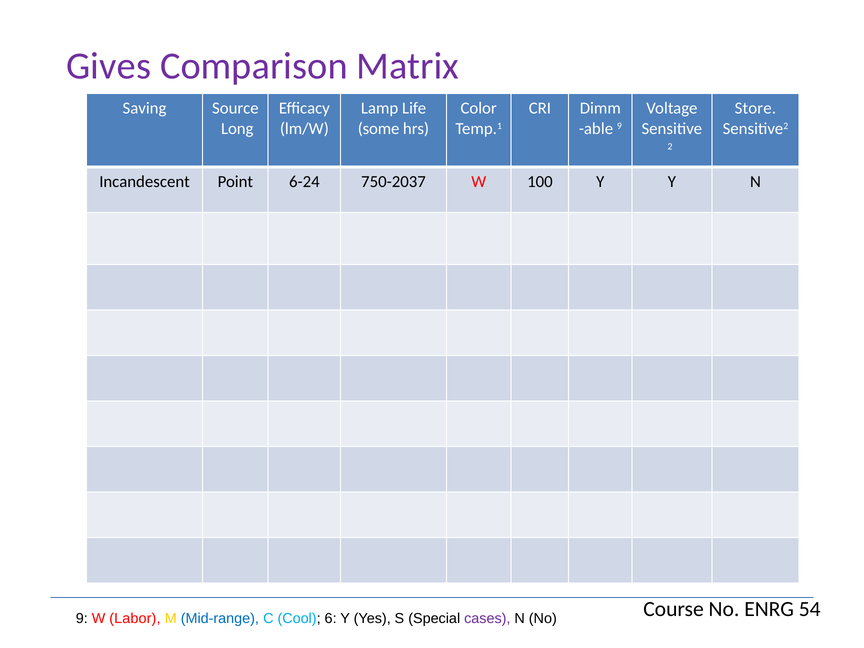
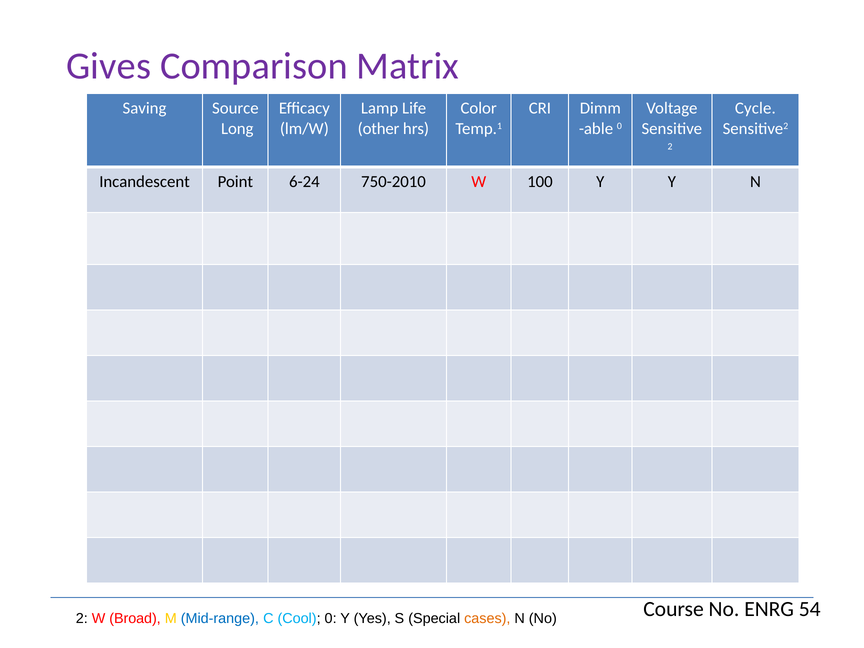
Store: Store -> Cycle
some: some -> other
9 at (619, 126): 9 -> 0
750-2037: 750-2037 -> 750-2010
9 at (82, 619): 9 -> 2
Labor: Labor -> Broad
Cool 6: 6 -> 0
cases colour: purple -> orange
